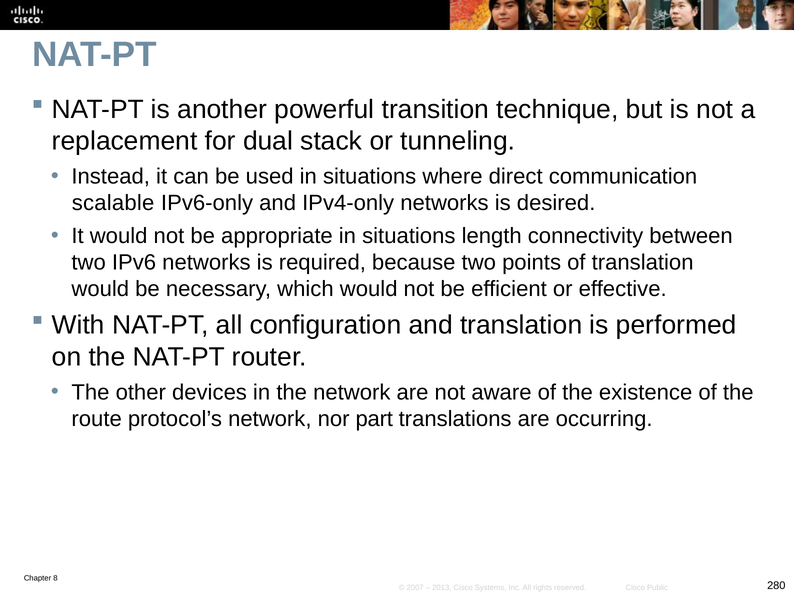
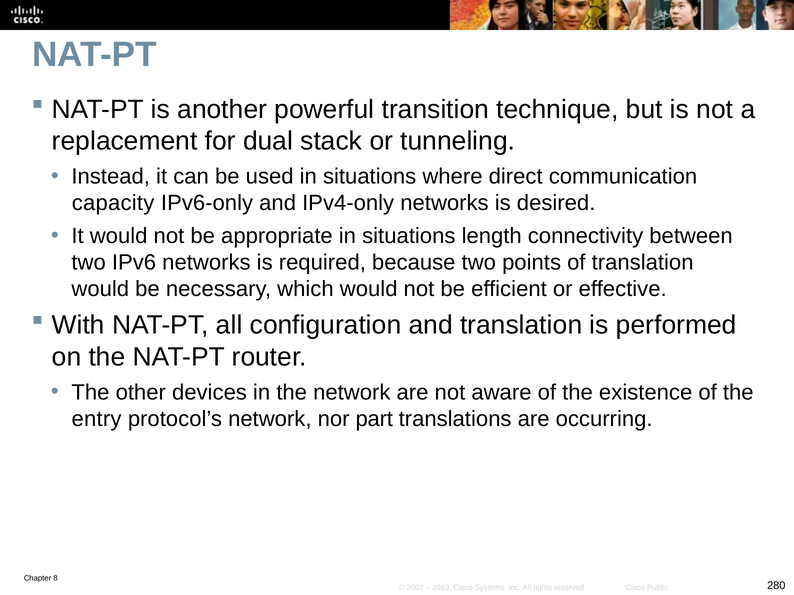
scalable: scalable -> capacity
route: route -> entry
